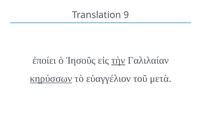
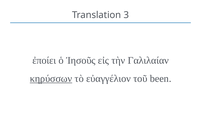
9: 9 -> 3
τὴν underline: present -> none
μετὰ: μετὰ -> been
